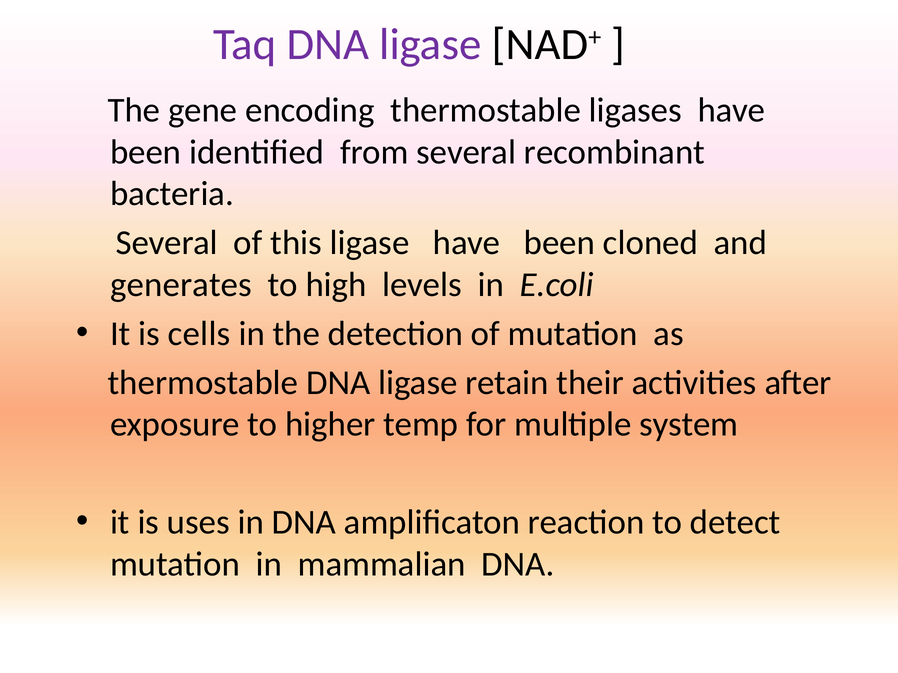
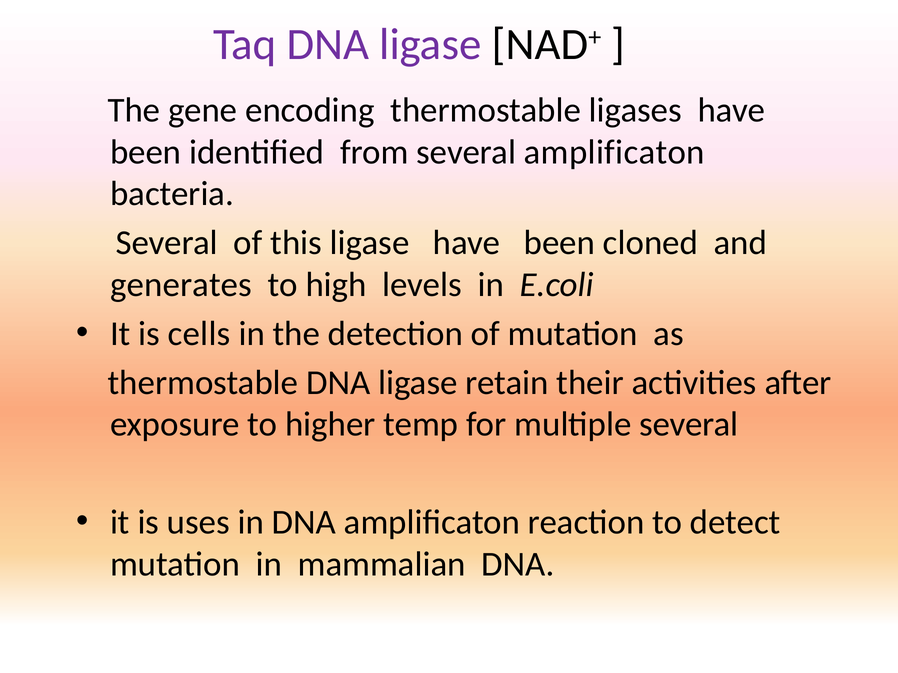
several recombinant: recombinant -> amplificaton
multiple system: system -> several
